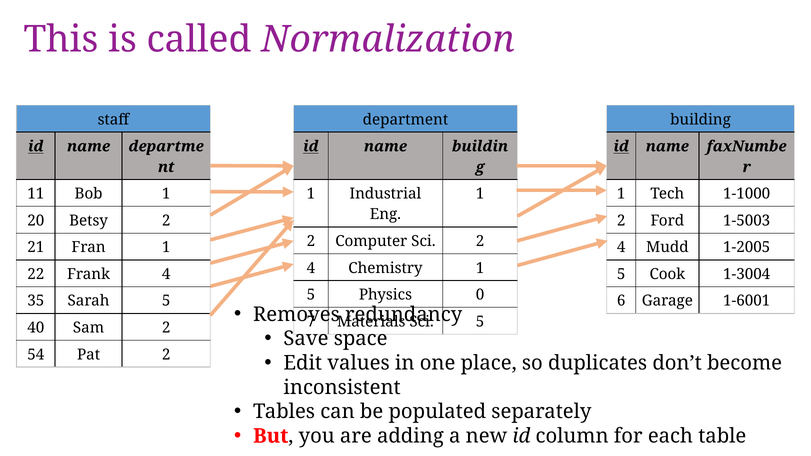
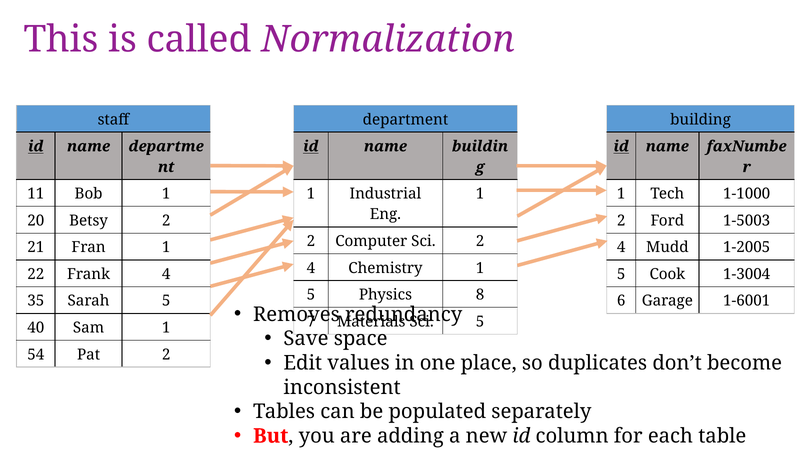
0: 0 -> 8
Sam 2: 2 -> 1
